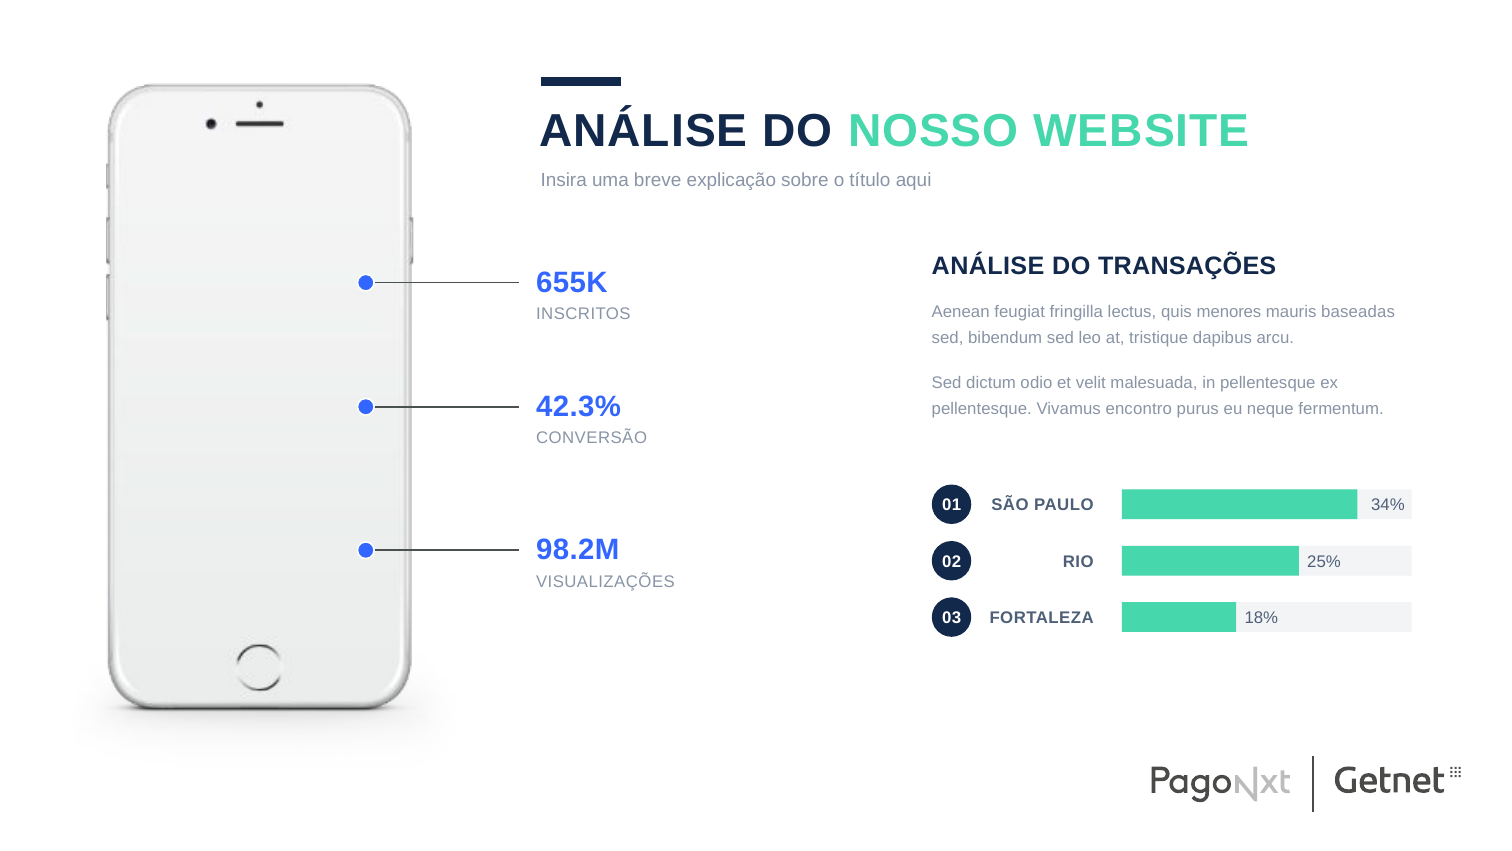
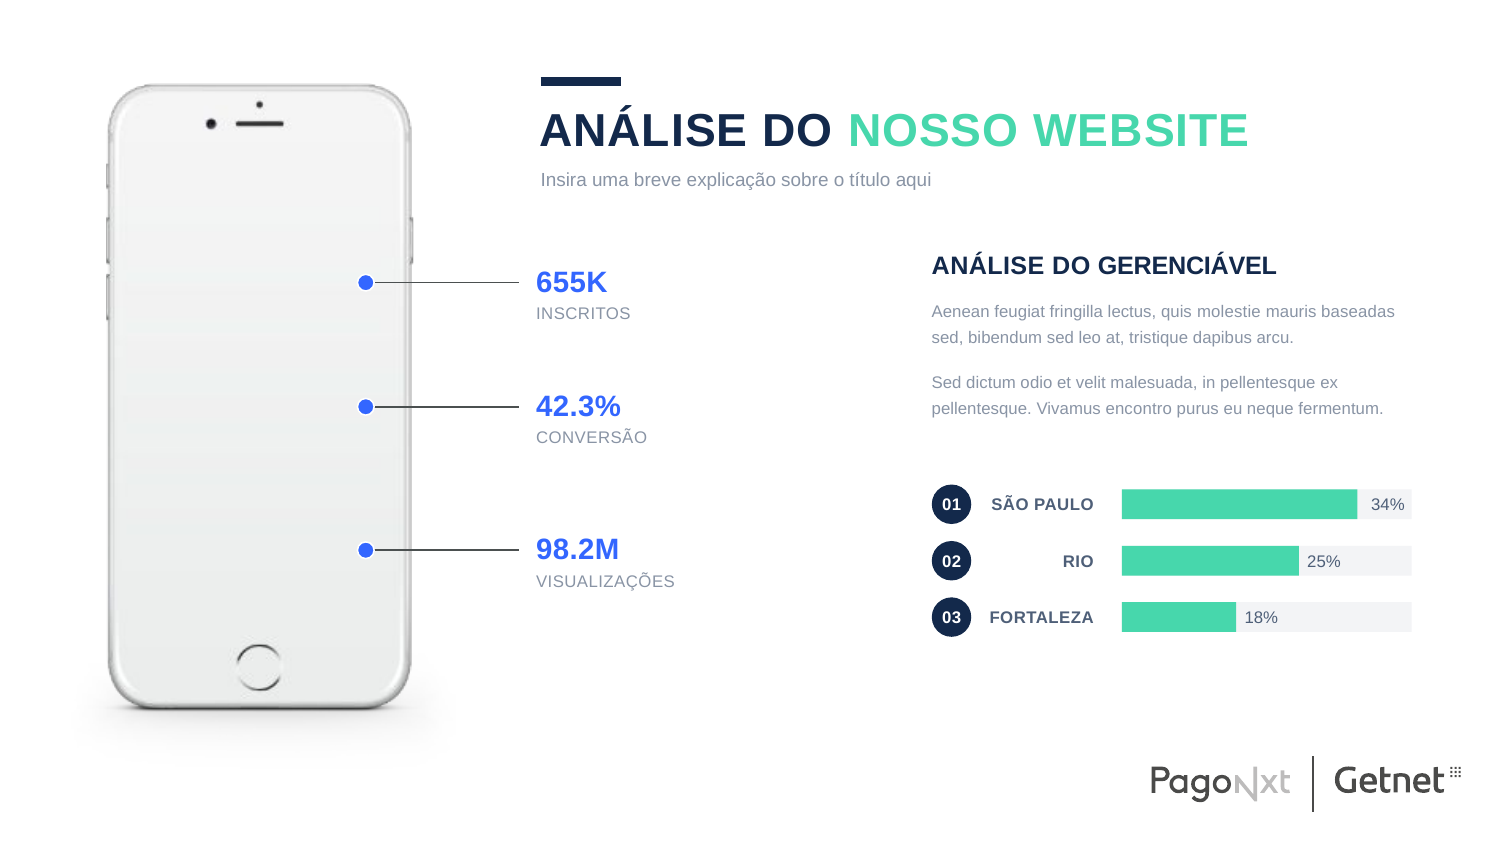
TRANSAÇÕES: TRANSAÇÕES -> GERENCIÁVEL
menores: menores -> molestie
